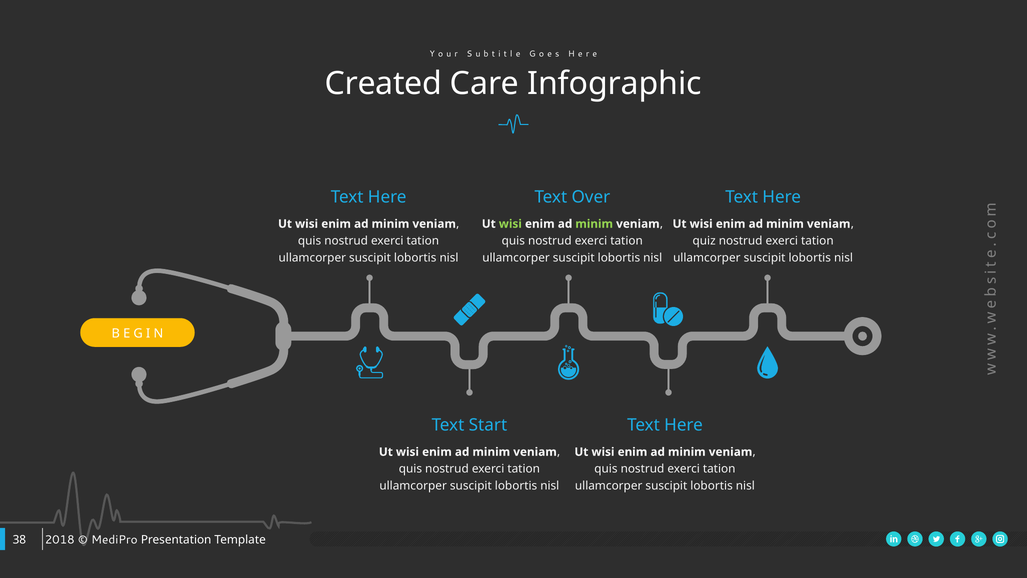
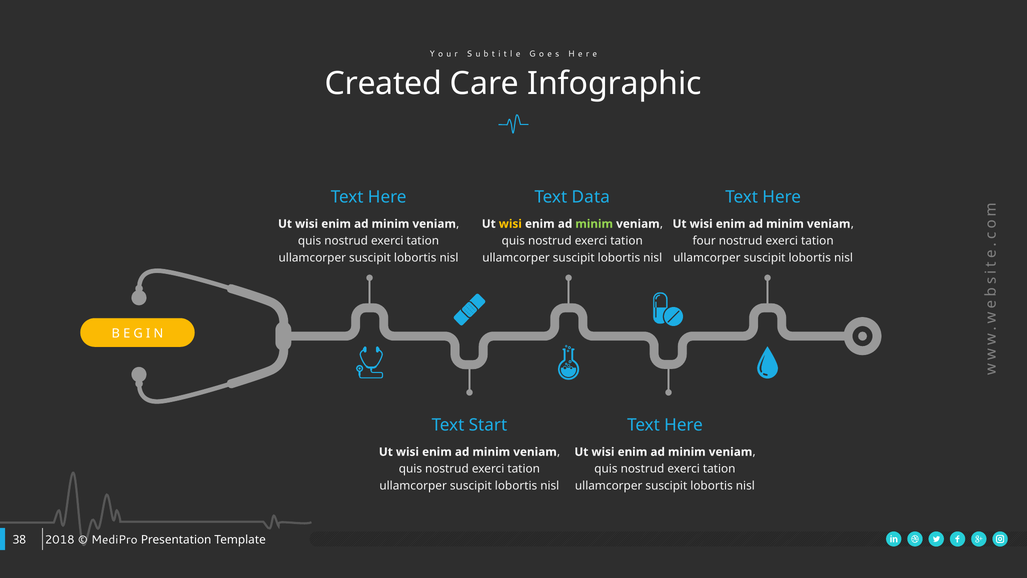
Over: Over -> Data
wisi at (510, 224) colour: light green -> yellow
quiz: quiz -> four
